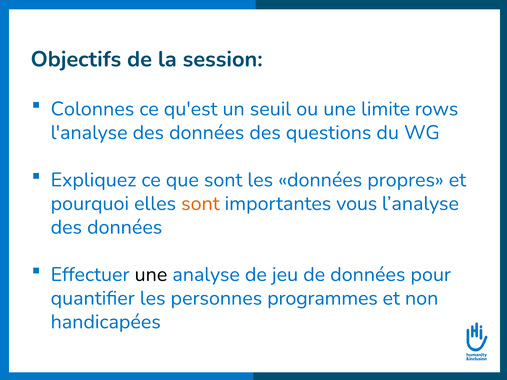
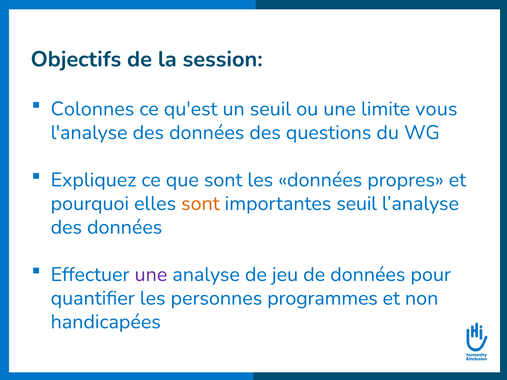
rows: rows -> vous
importantes vous: vous -> seuil
une at (151, 275) colour: black -> purple
